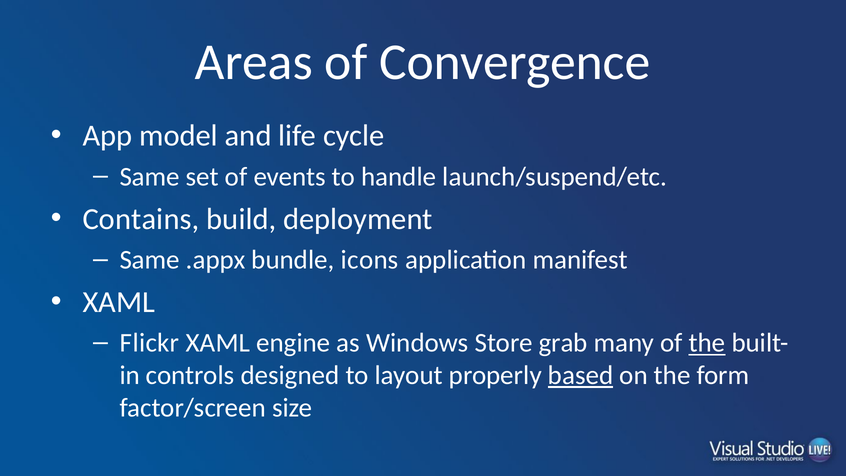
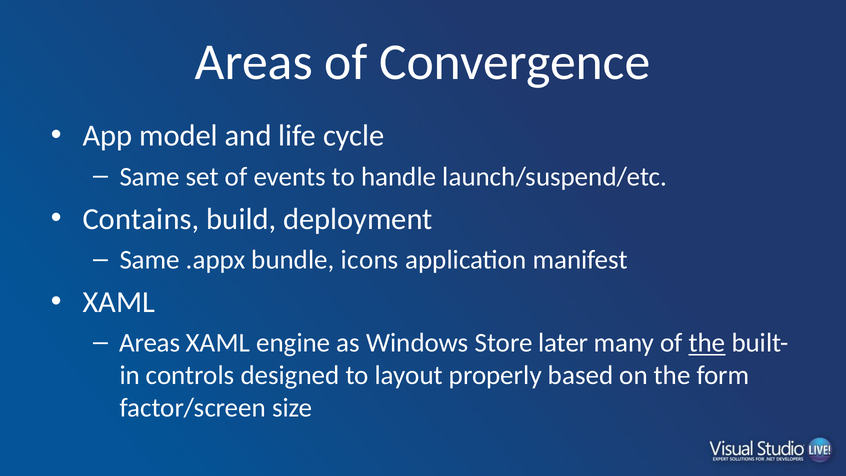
Flickr at (150, 343): Flickr -> Areas
grab: grab -> later
based underline: present -> none
